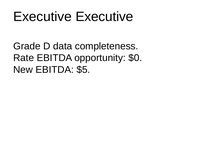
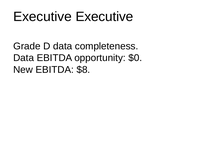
Rate at (24, 58): Rate -> Data
$5: $5 -> $8
